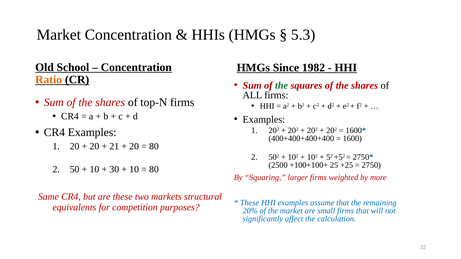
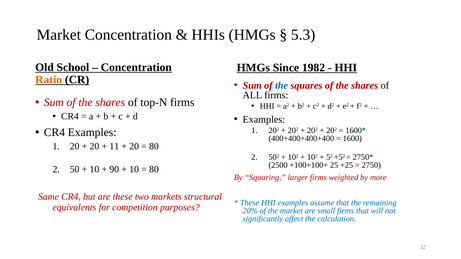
the at (281, 86) colour: green -> blue
21: 21 -> 11
30: 30 -> 90
